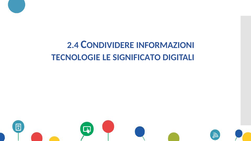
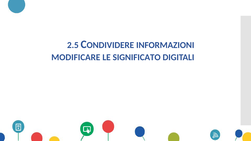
2.4: 2.4 -> 2.5
TECNOLOGIE: TECNOLOGIE -> MODIFICARE
